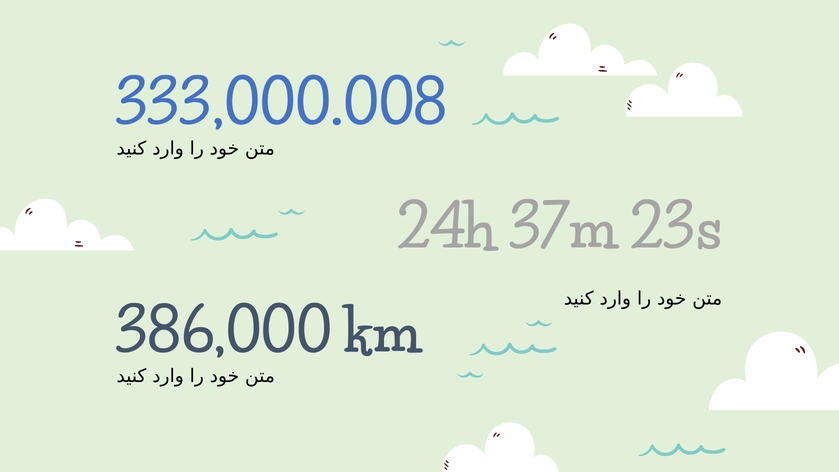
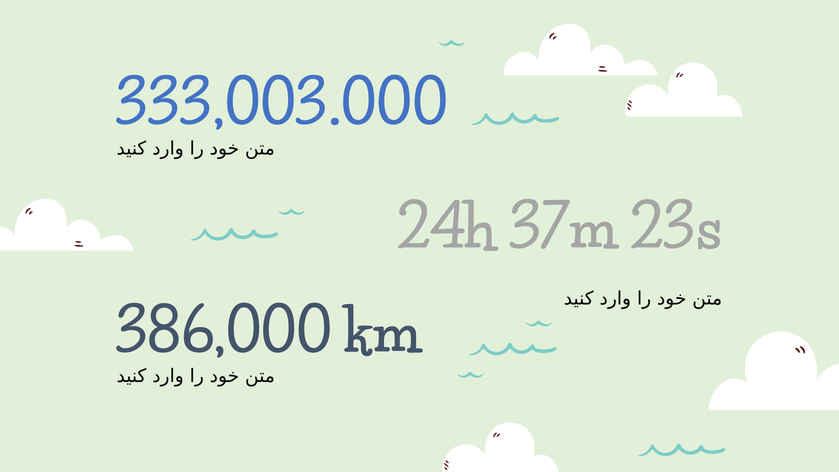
333,000.008: 333,000.008 -> 333,003.000
